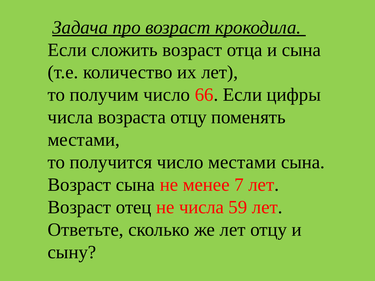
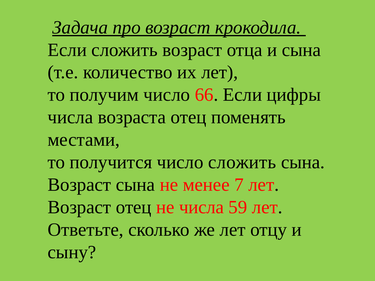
возраста отцу: отцу -> отец
число местами: местами -> сложить
